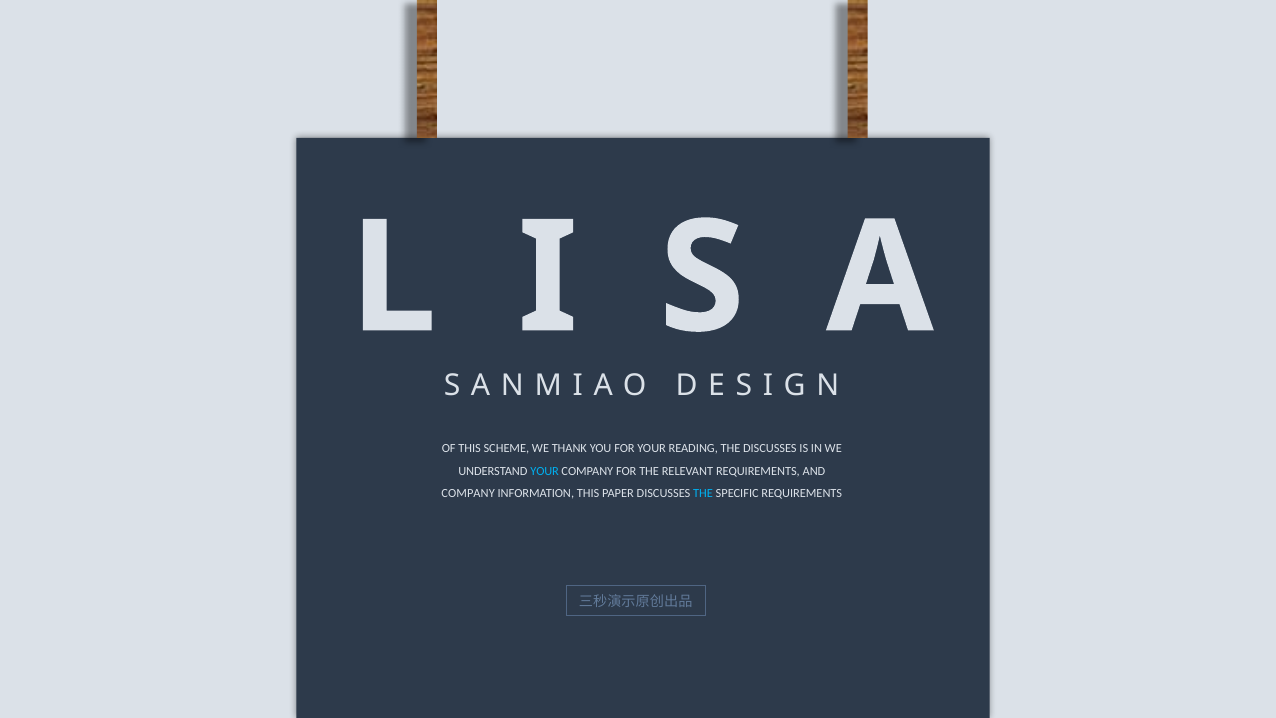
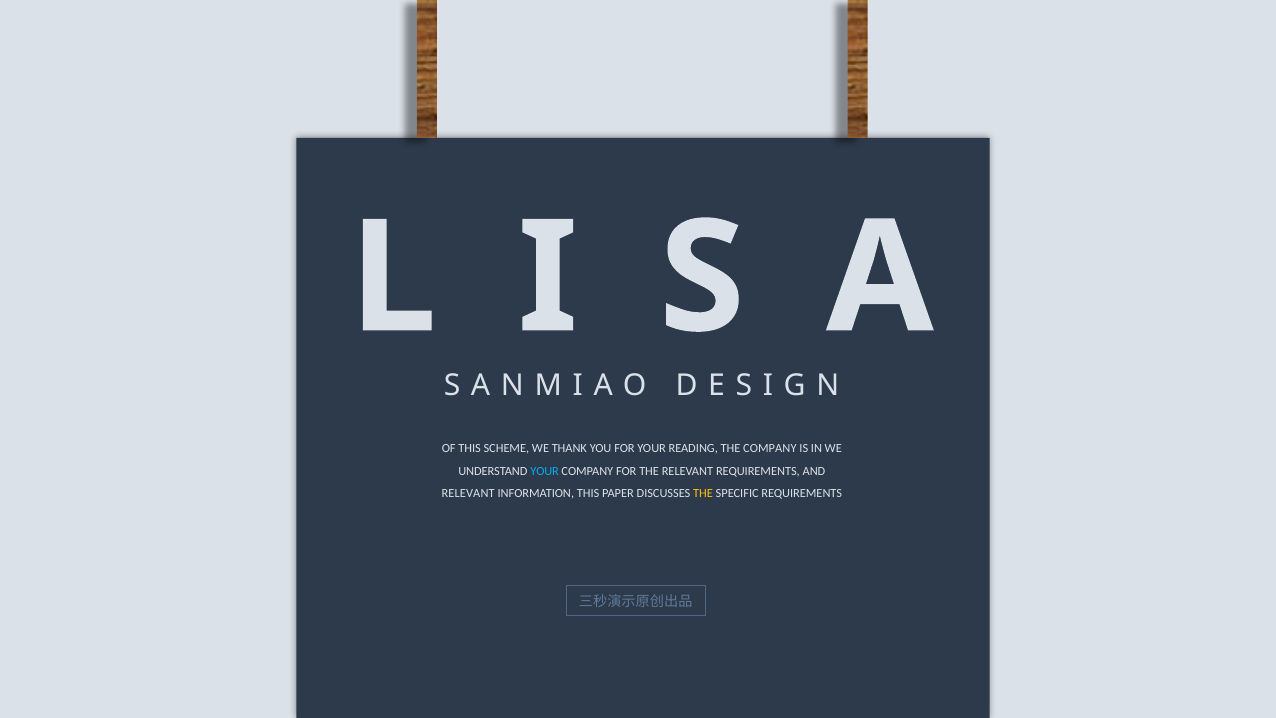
THE DISCUSSES: DISCUSSES -> COMPANY
COMPANY at (468, 493): COMPANY -> RELEVANT
THE at (703, 493) colour: light blue -> yellow
